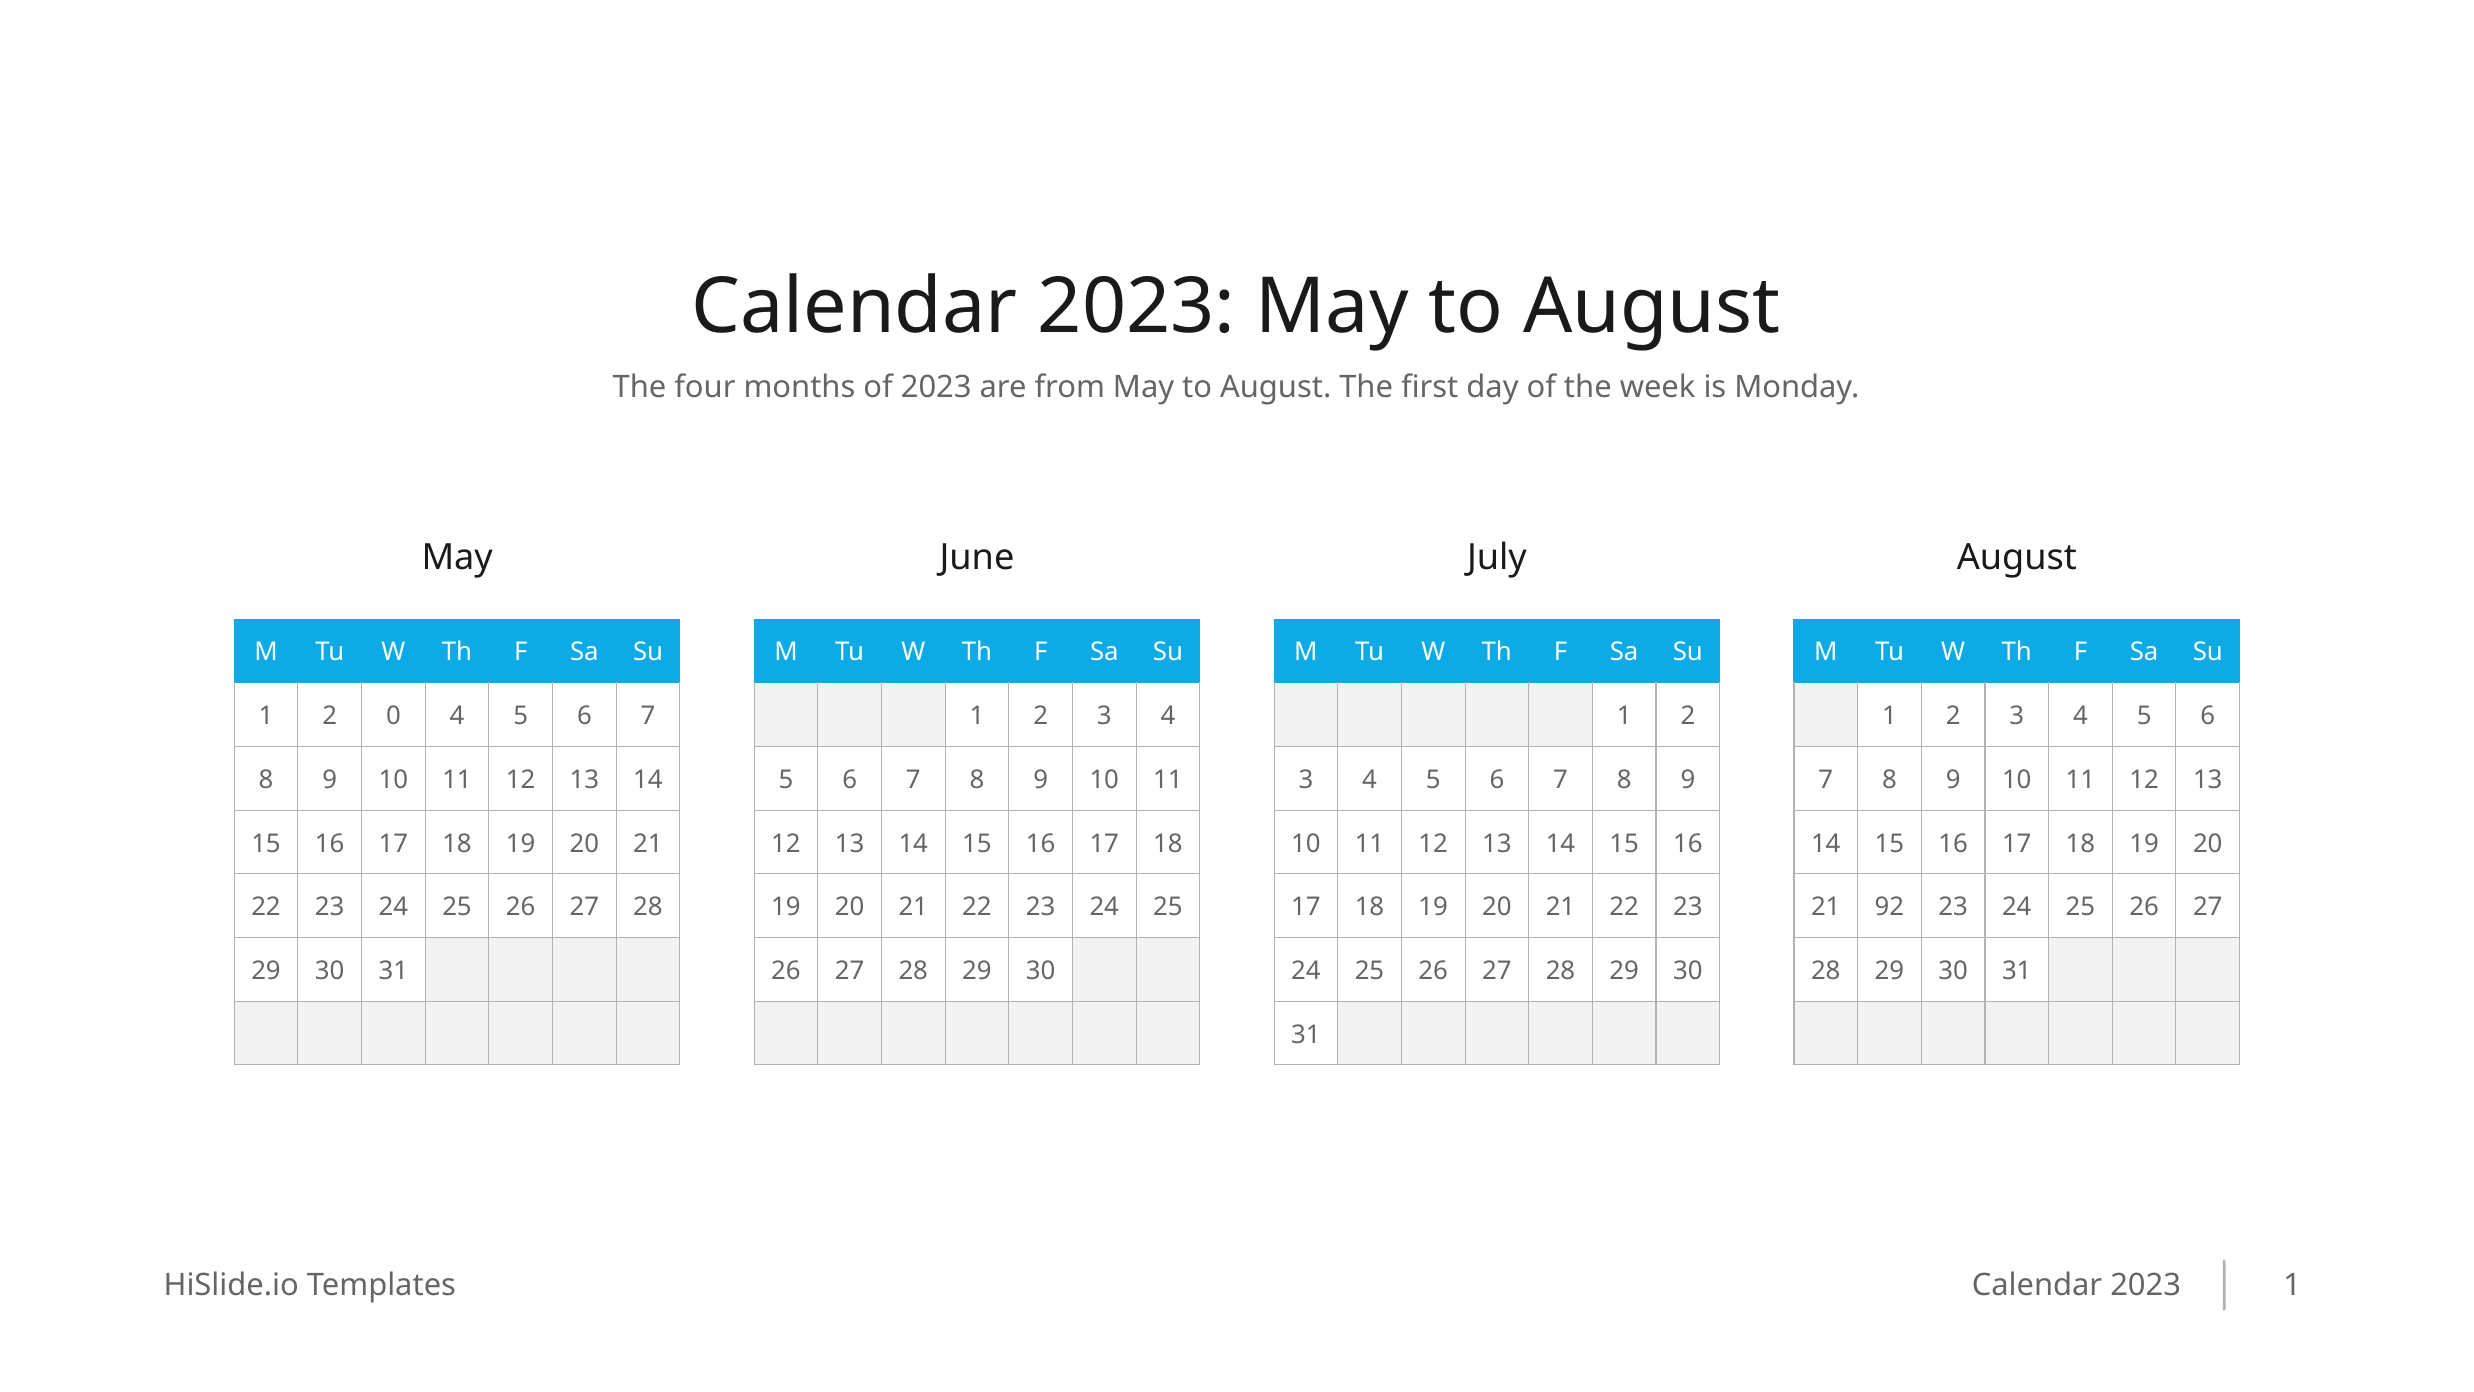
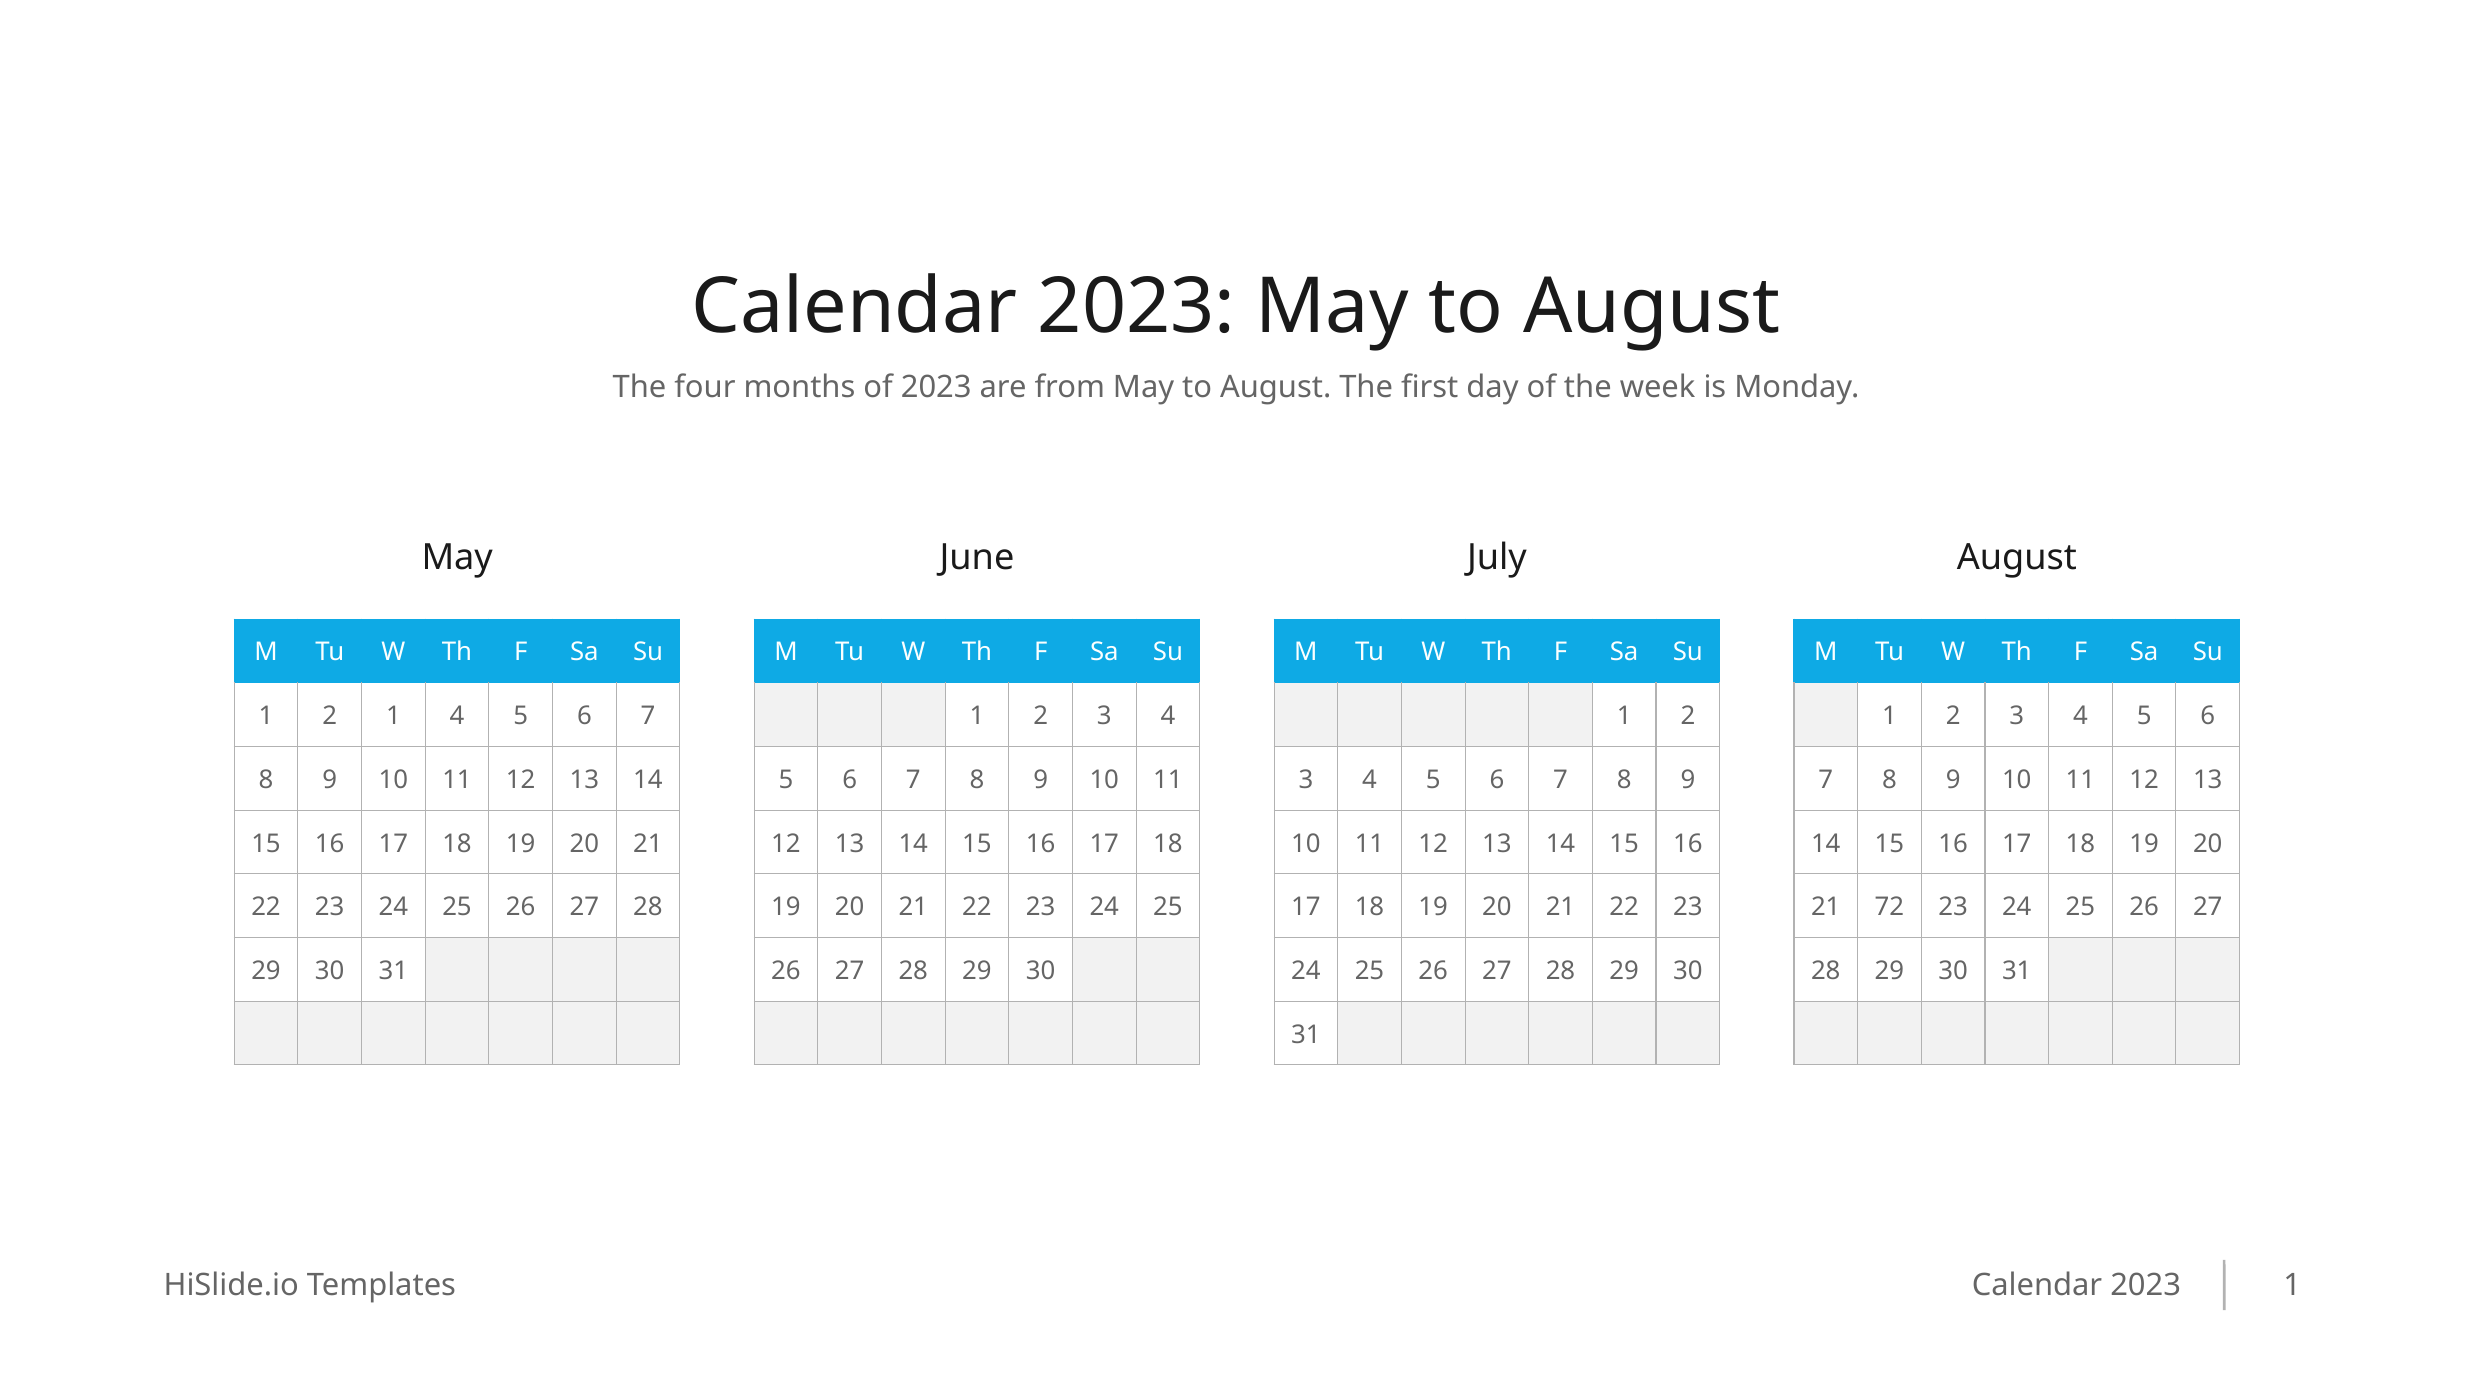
2 0: 0 -> 1
92: 92 -> 72
